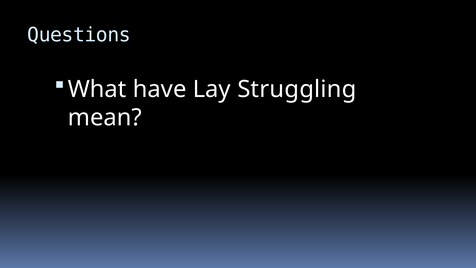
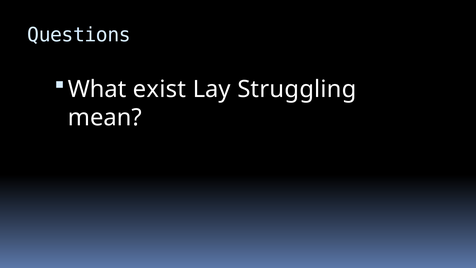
have: have -> exist
